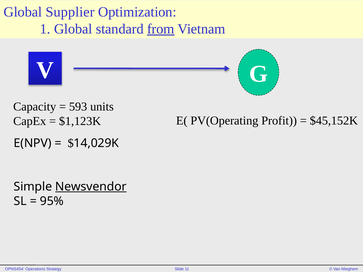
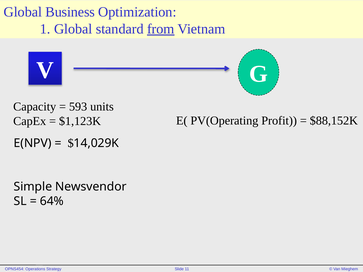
Supplier: Supplier -> Business
$45,152K: $45,152K -> $88,152K
Newsvendor underline: present -> none
95%: 95% -> 64%
